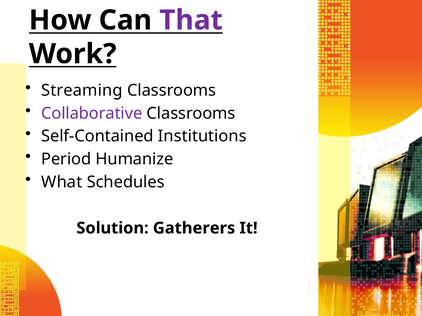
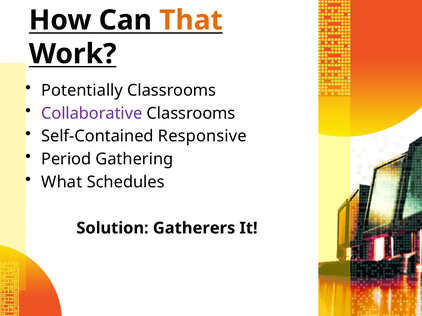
That colour: purple -> orange
Streaming: Streaming -> Potentially
Institutions: Institutions -> Responsive
Humanize: Humanize -> Gathering
